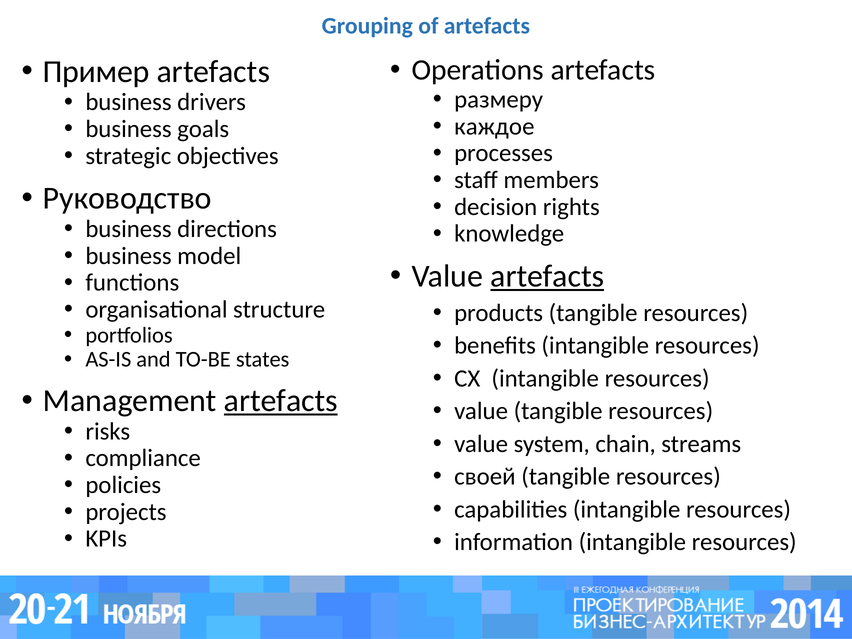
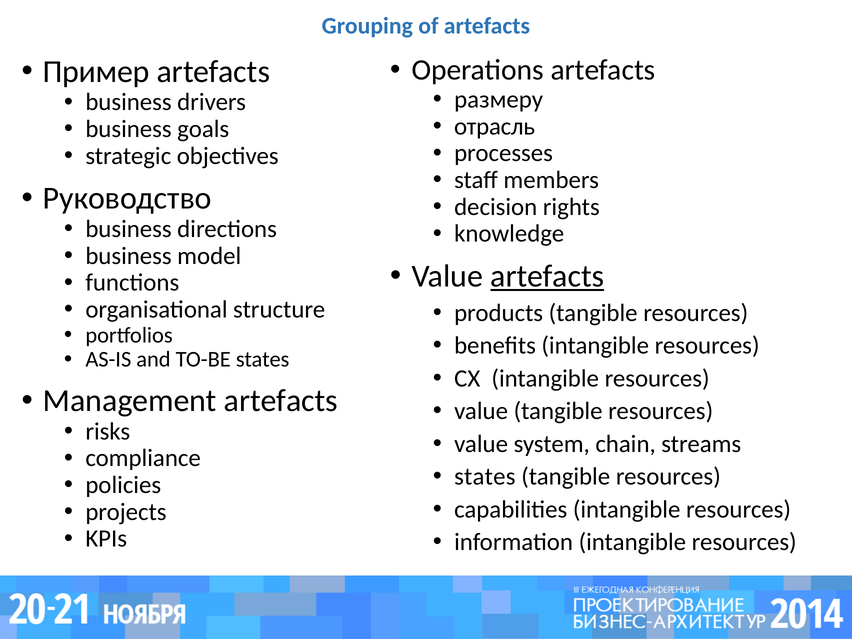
каждое: каждое -> отрасль
artefacts at (281, 401) underline: present -> none
своей at (485, 477): своей -> states
